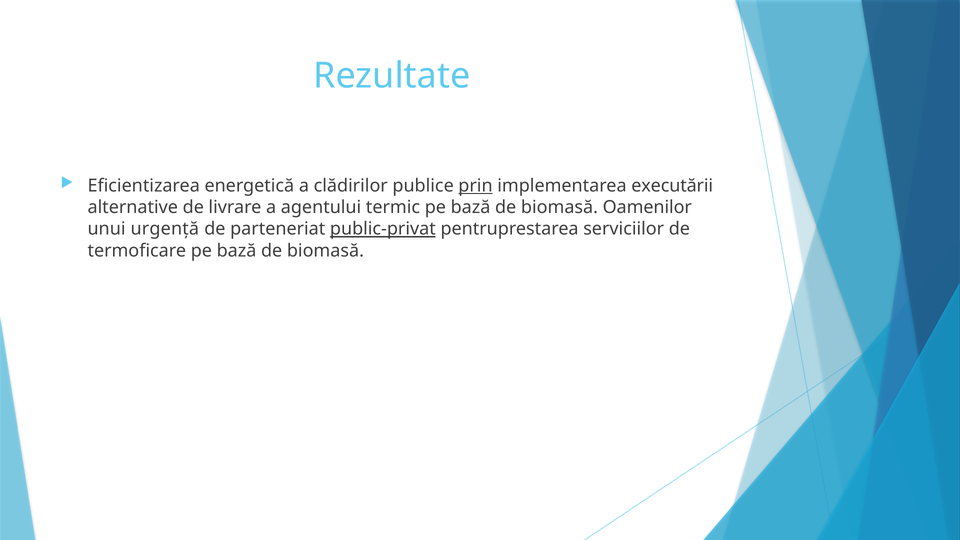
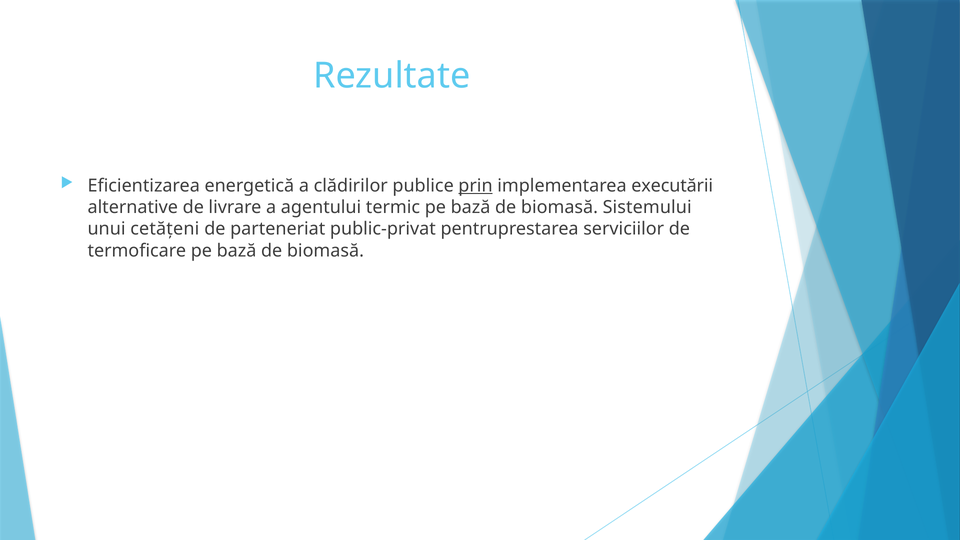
Oamenilor: Oamenilor -> Sistemului
urgență: urgență -> cetățeni
public-privat underline: present -> none
